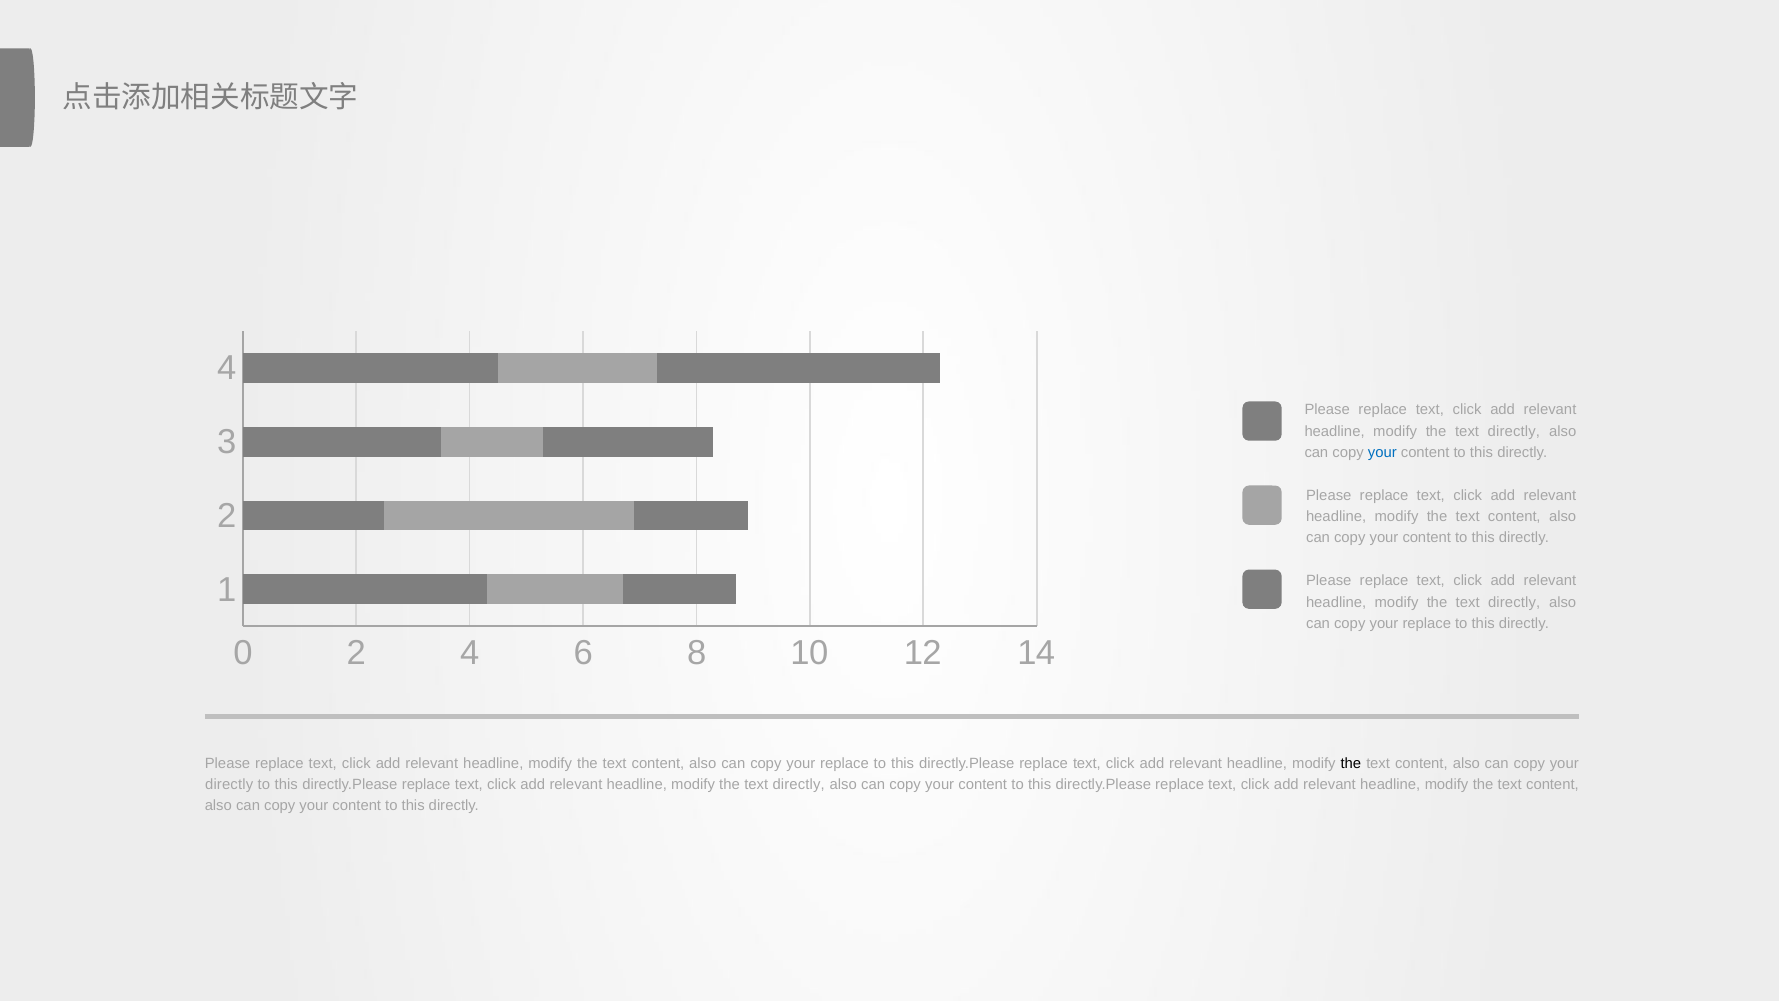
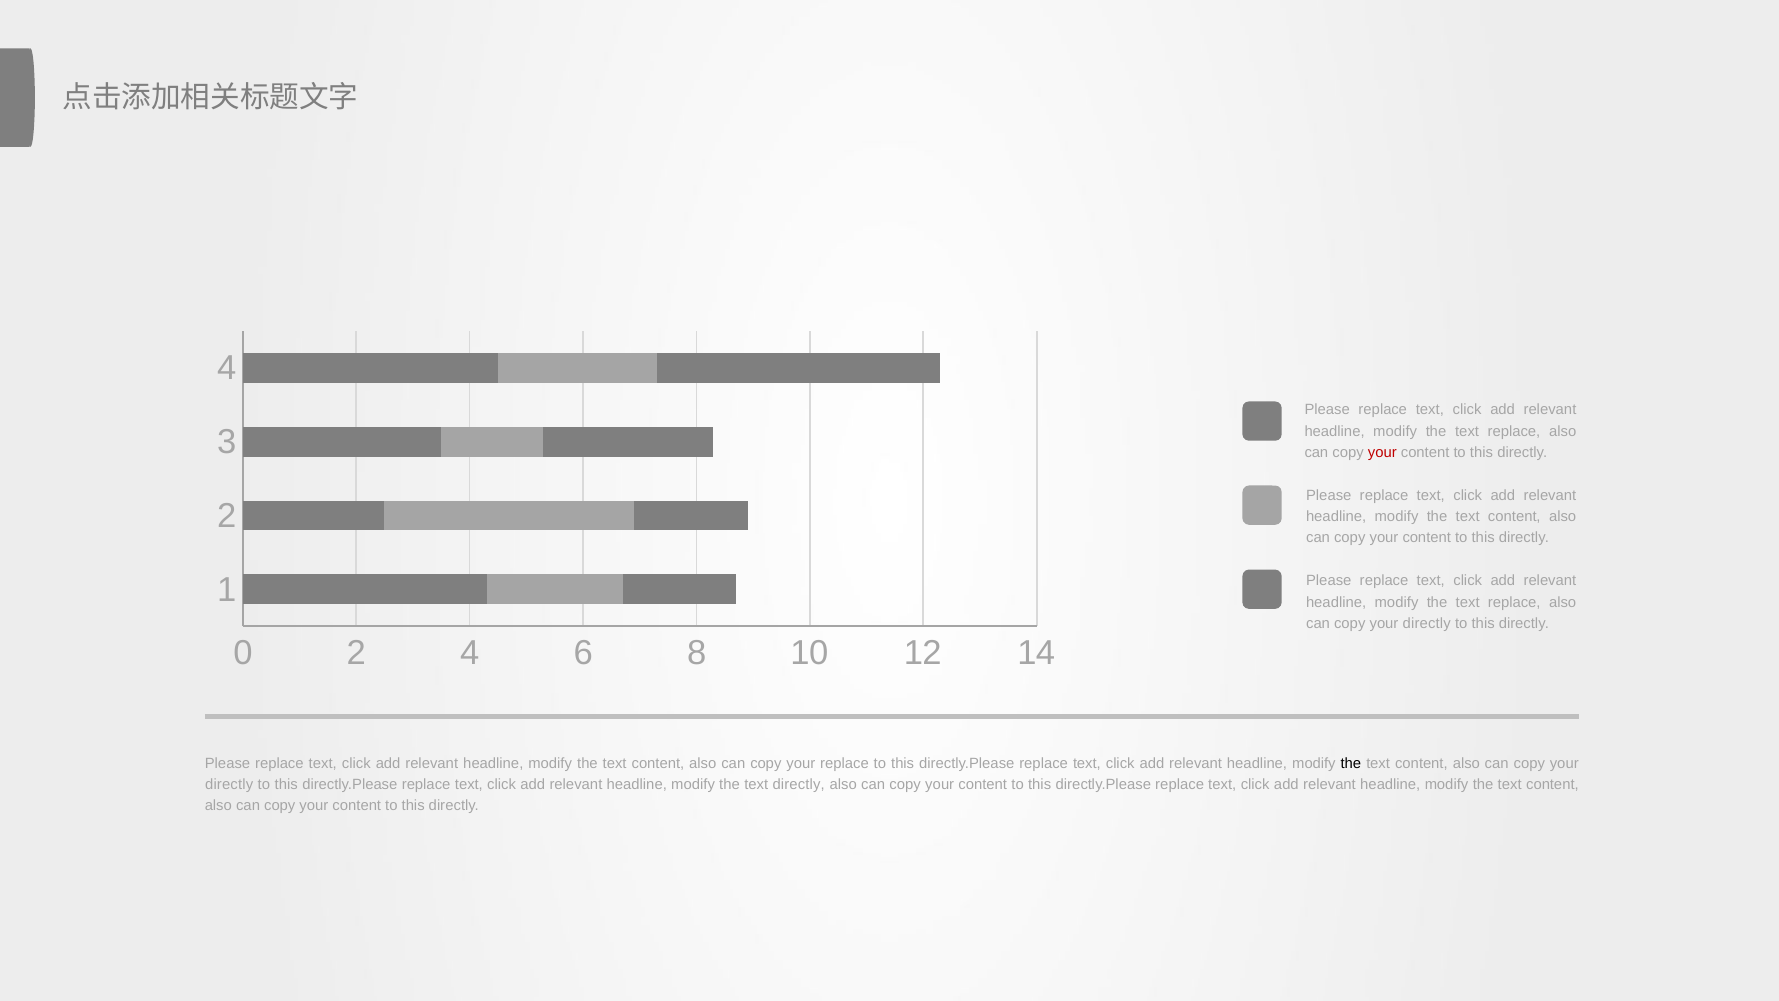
directly at (1514, 431): directly -> replace
your at (1382, 452) colour: blue -> red
directly at (1514, 602): directly -> replace
replace at (1427, 623): replace -> directly
